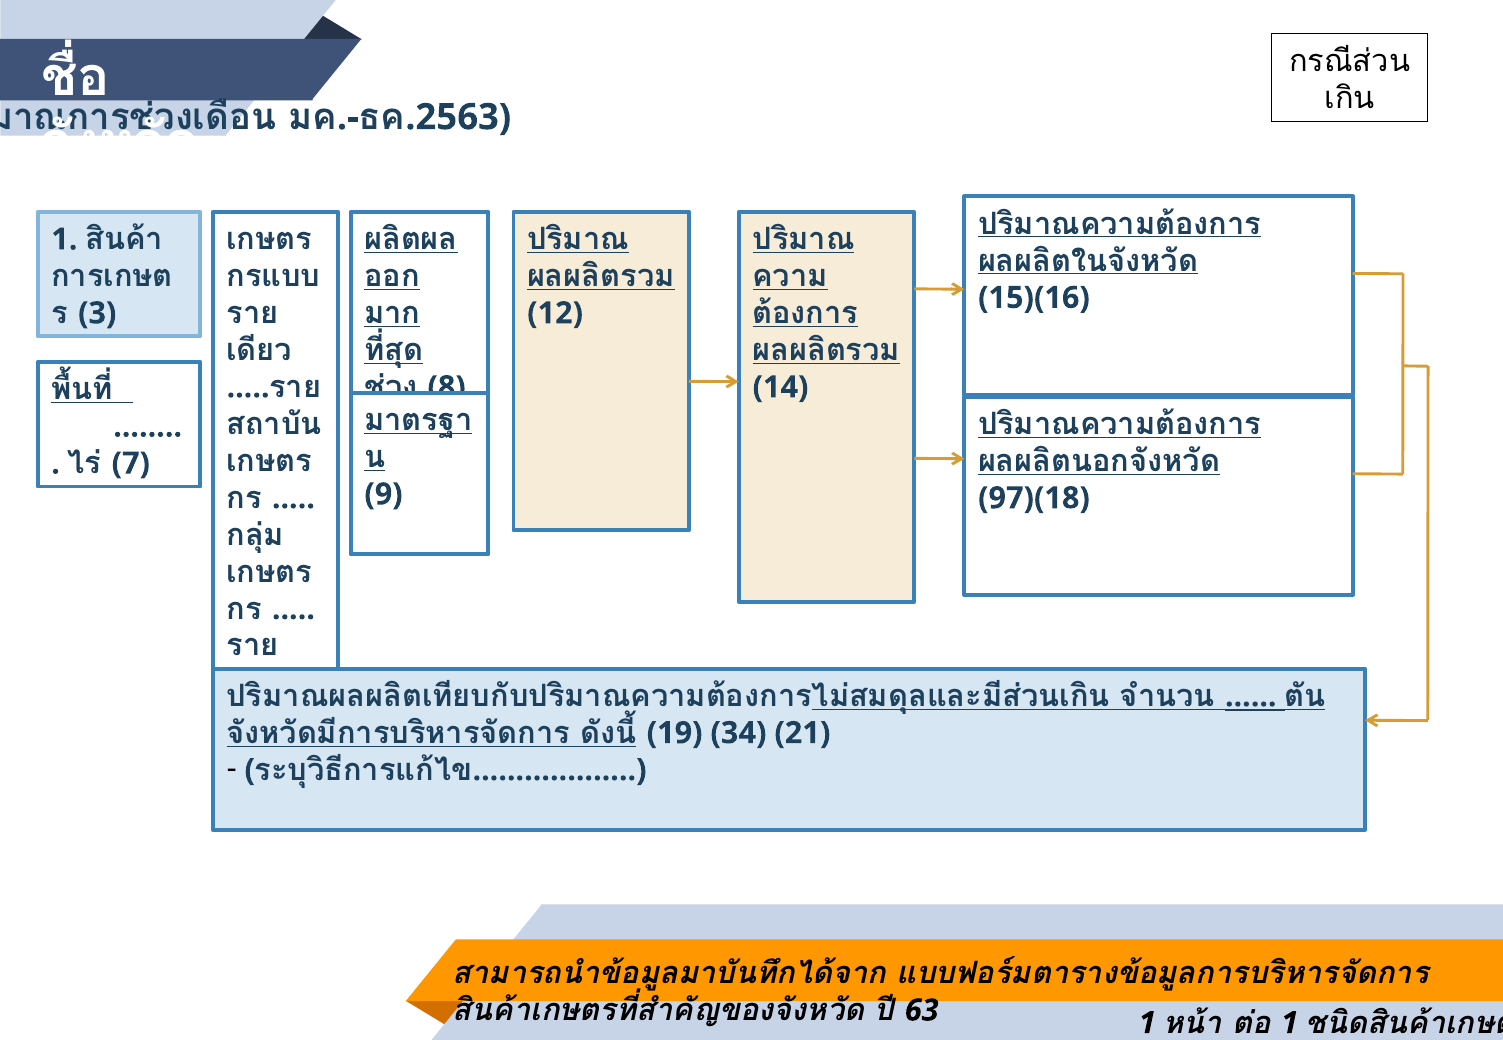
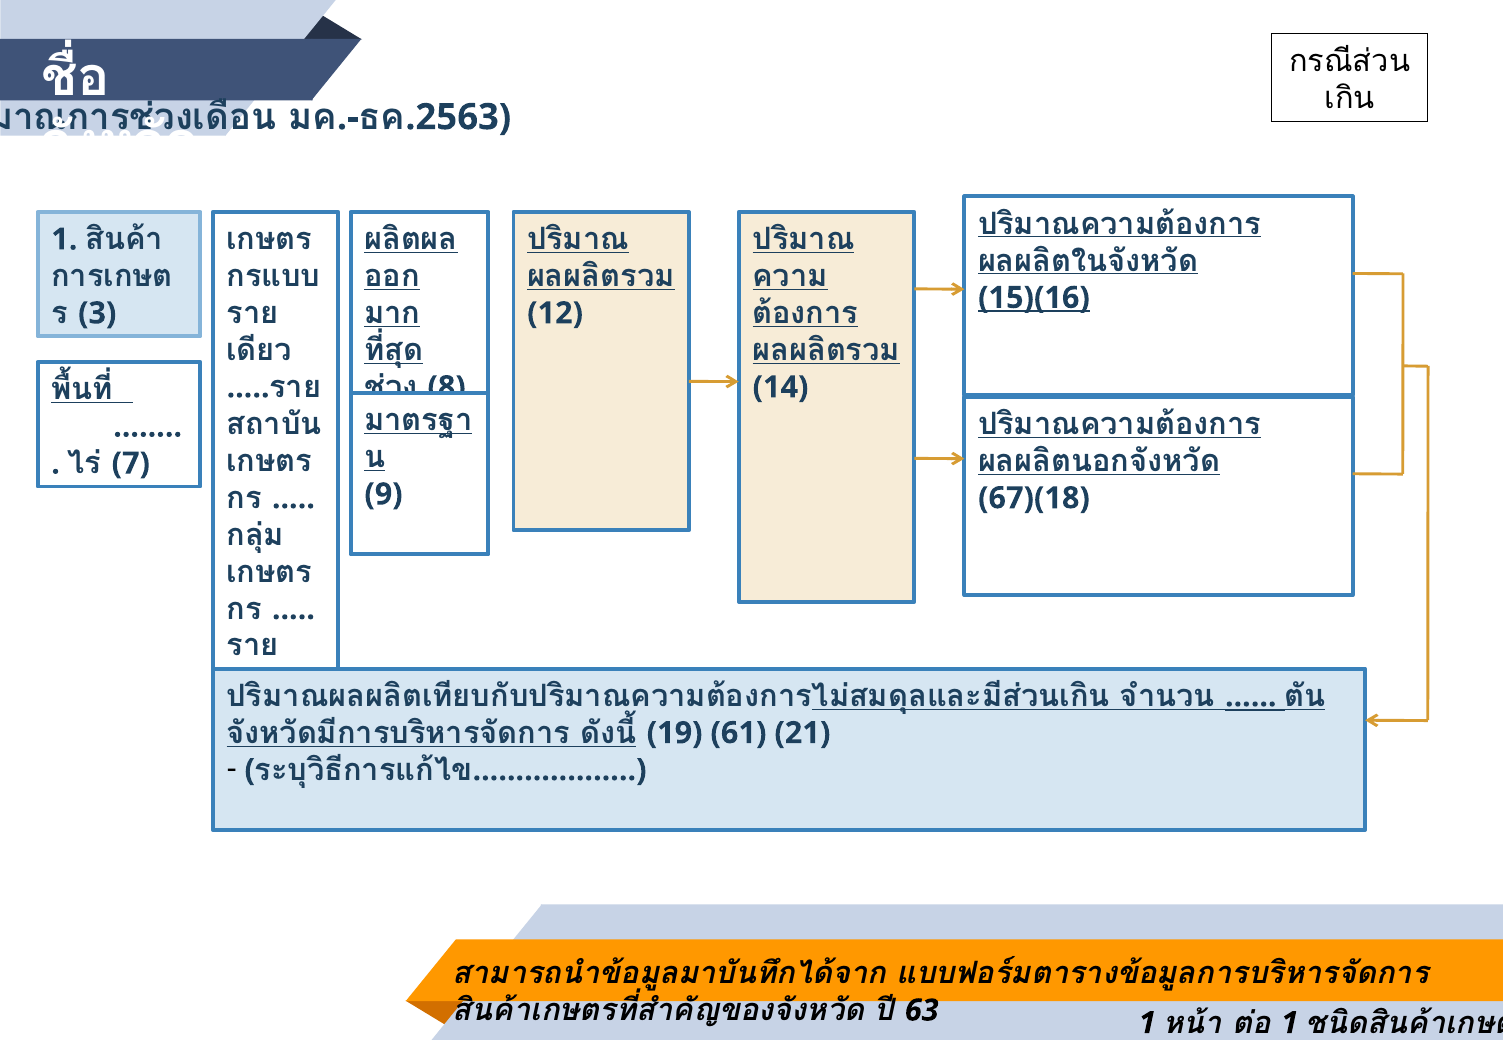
15)(16 underline: none -> present
97)(18: 97)(18 -> 67)(18
34: 34 -> 61
